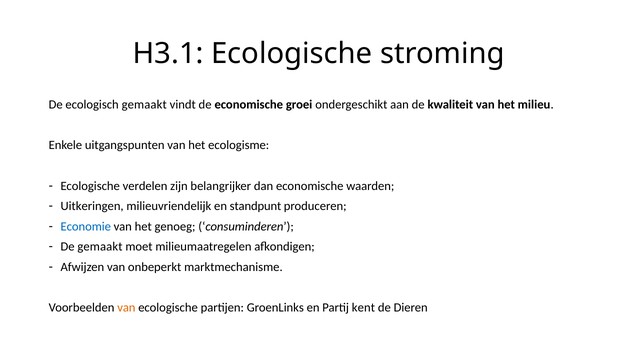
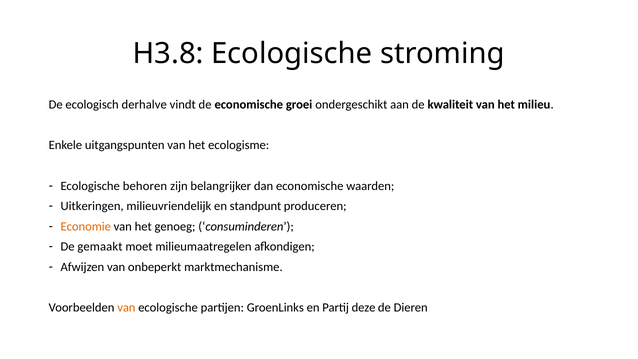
H3.1: H3.1 -> H3.8
ecologisch gemaakt: gemaakt -> derhalve
verdelen: verdelen -> behoren
Economie colour: blue -> orange
kent: kent -> deze
